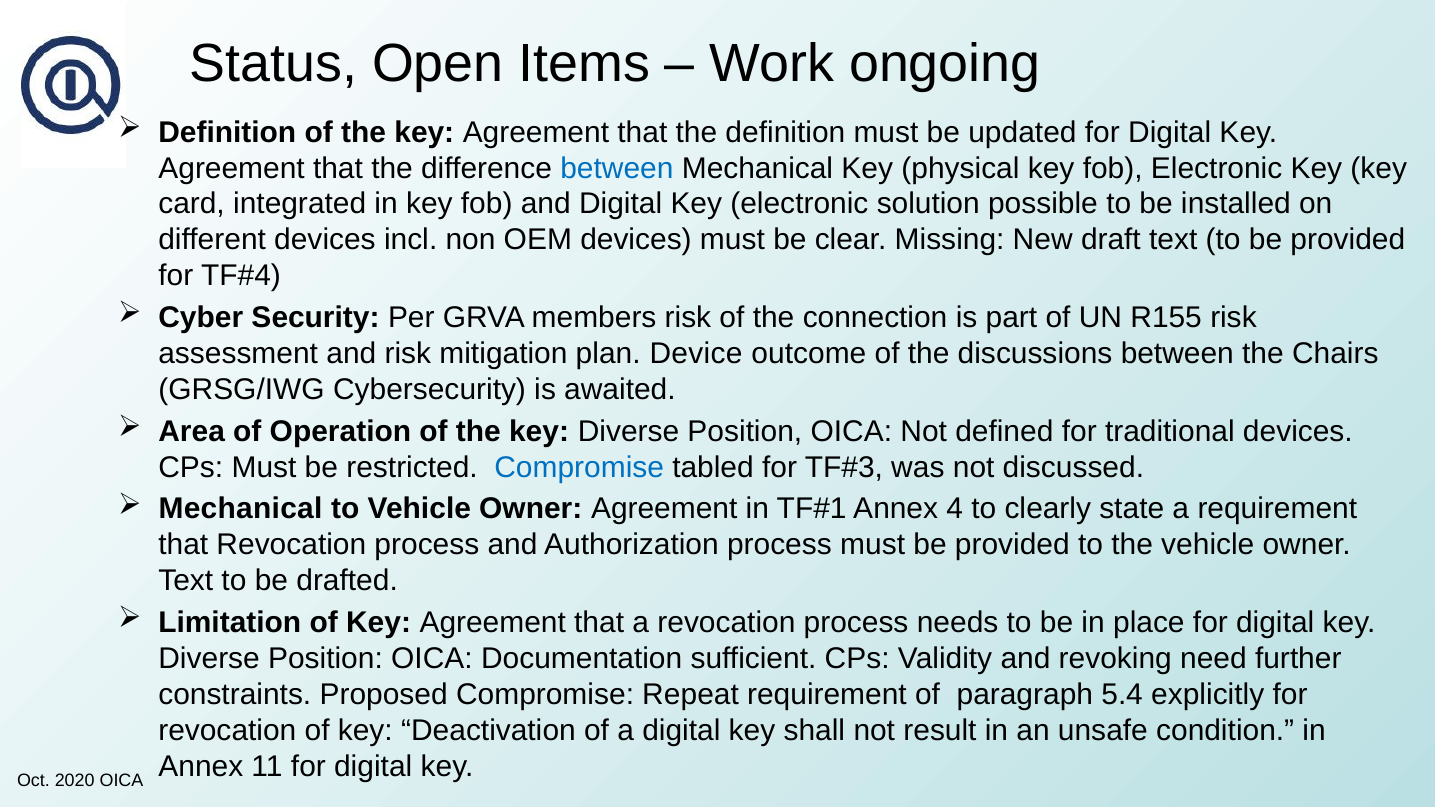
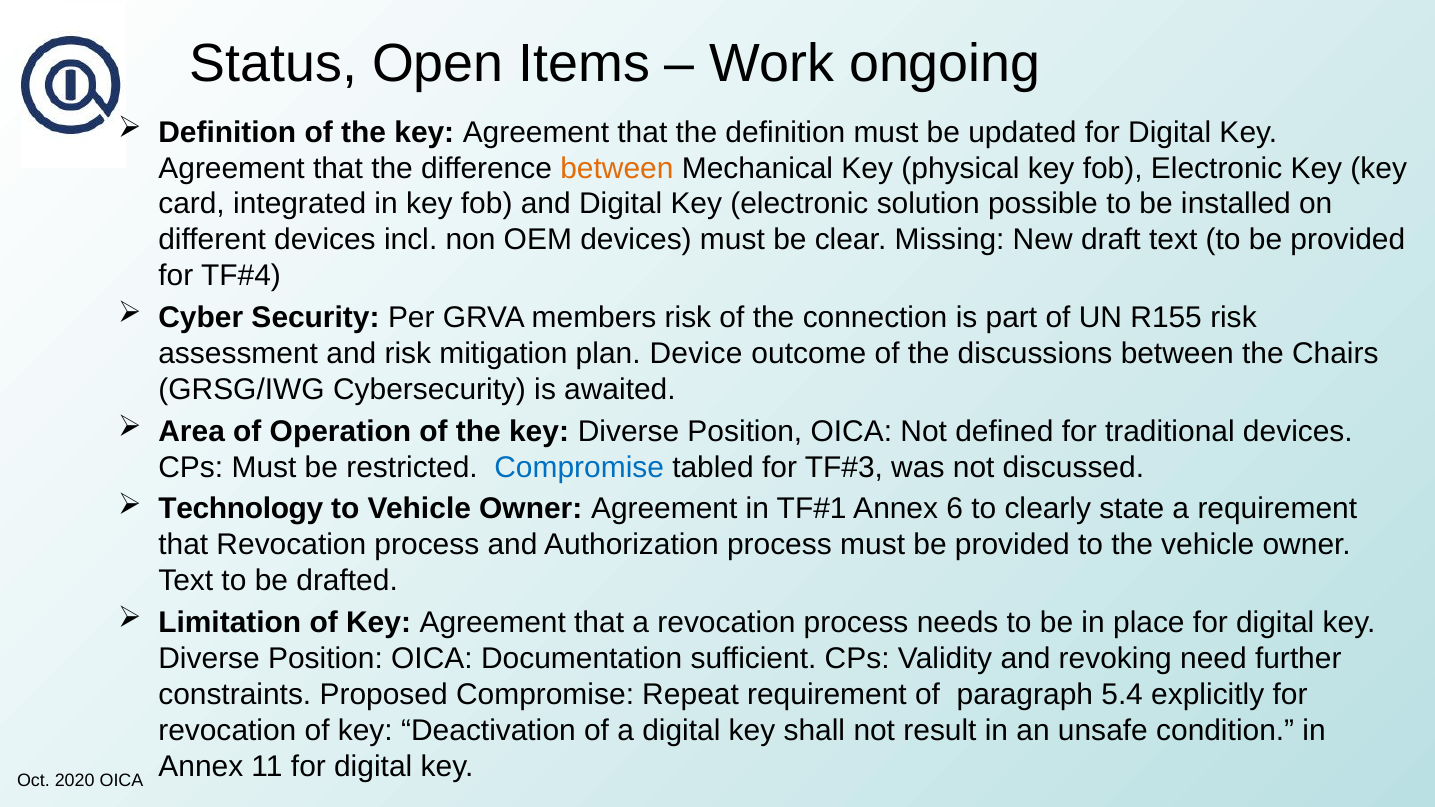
between at (617, 168) colour: blue -> orange
Mechanical at (240, 509): Mechanical -> Technology
4: 4 -> 6
